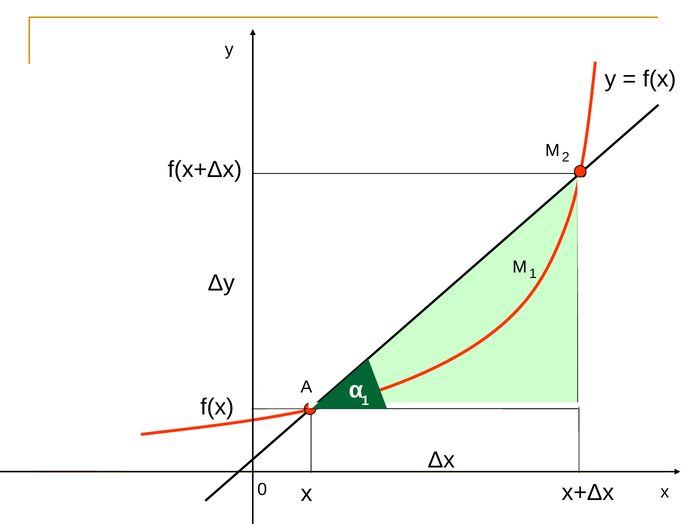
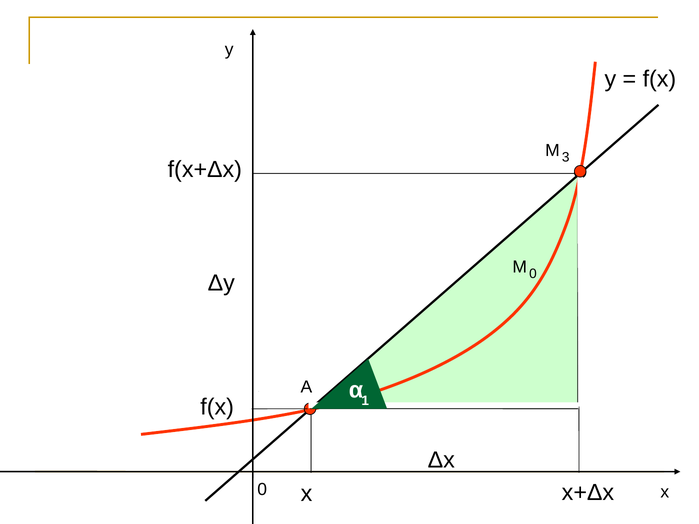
2: 2 -> 3
М 1: 1 -> 0
